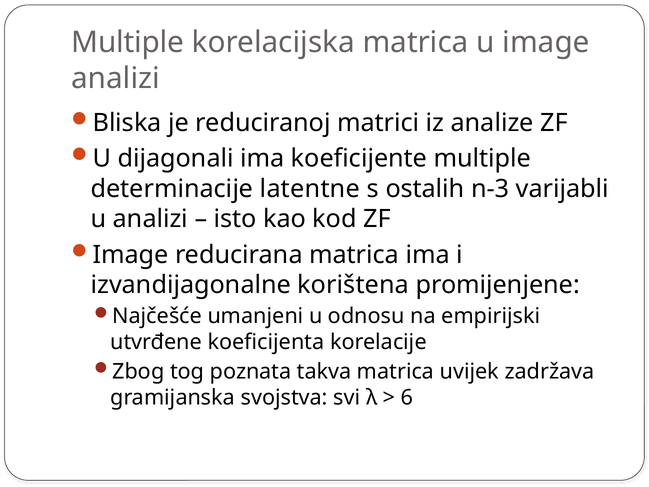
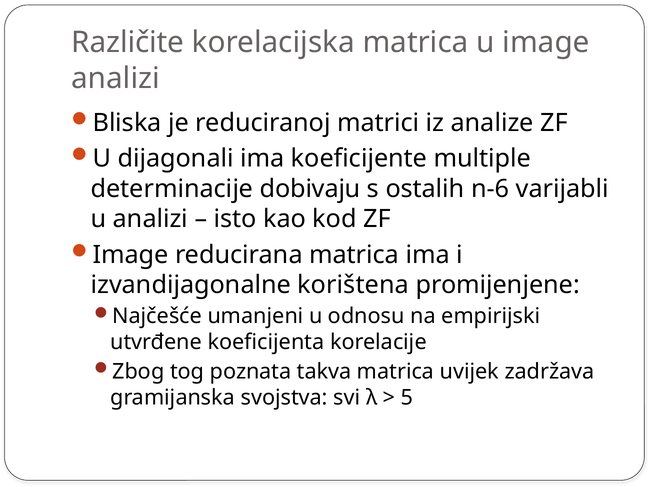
Multiple at (128, 43): Multiple -> Različite
latentne: latentne -> dobivaju
n-3: n-3 -> n-6
6: 6 -> 5
